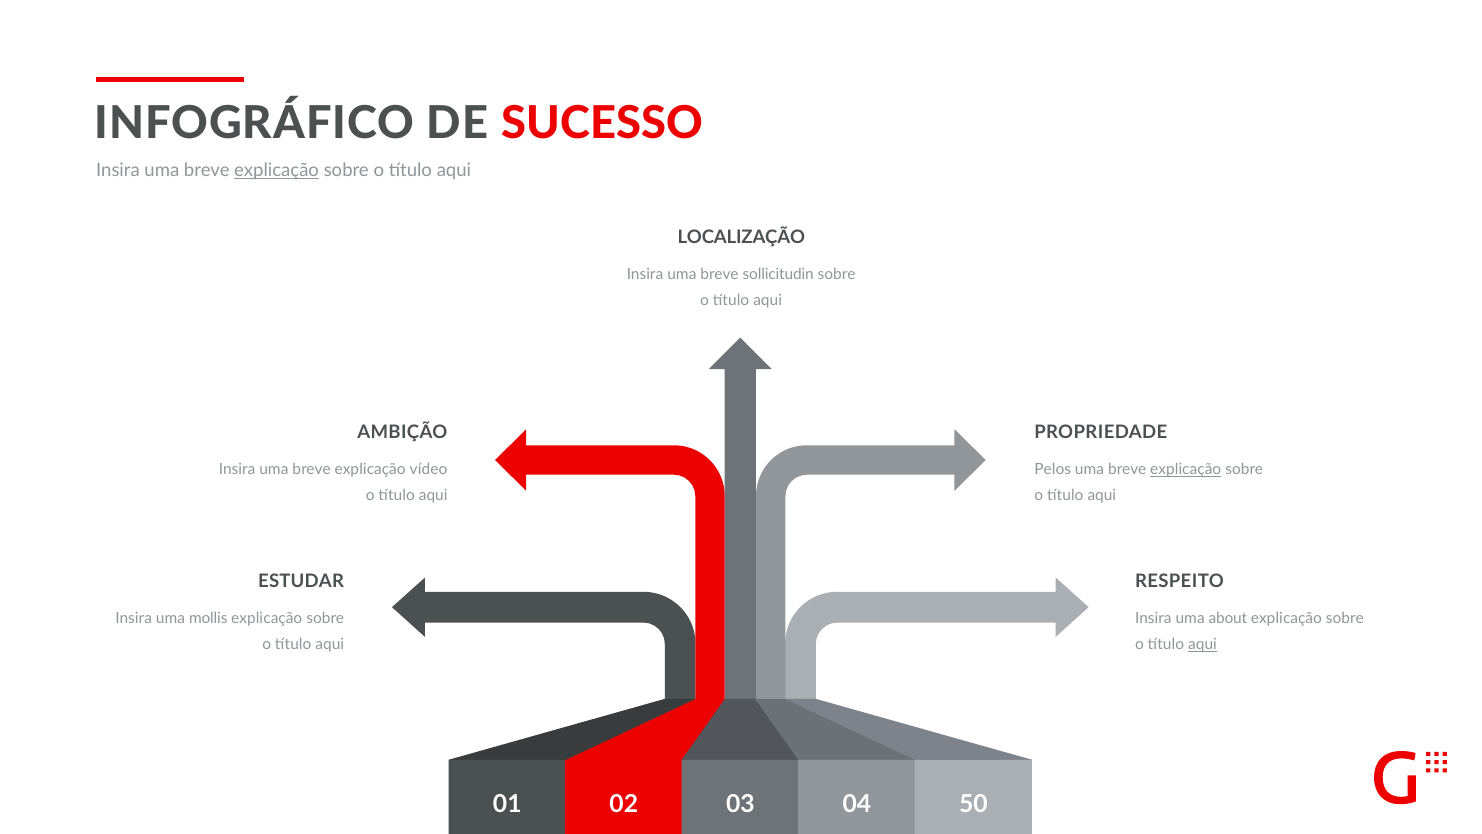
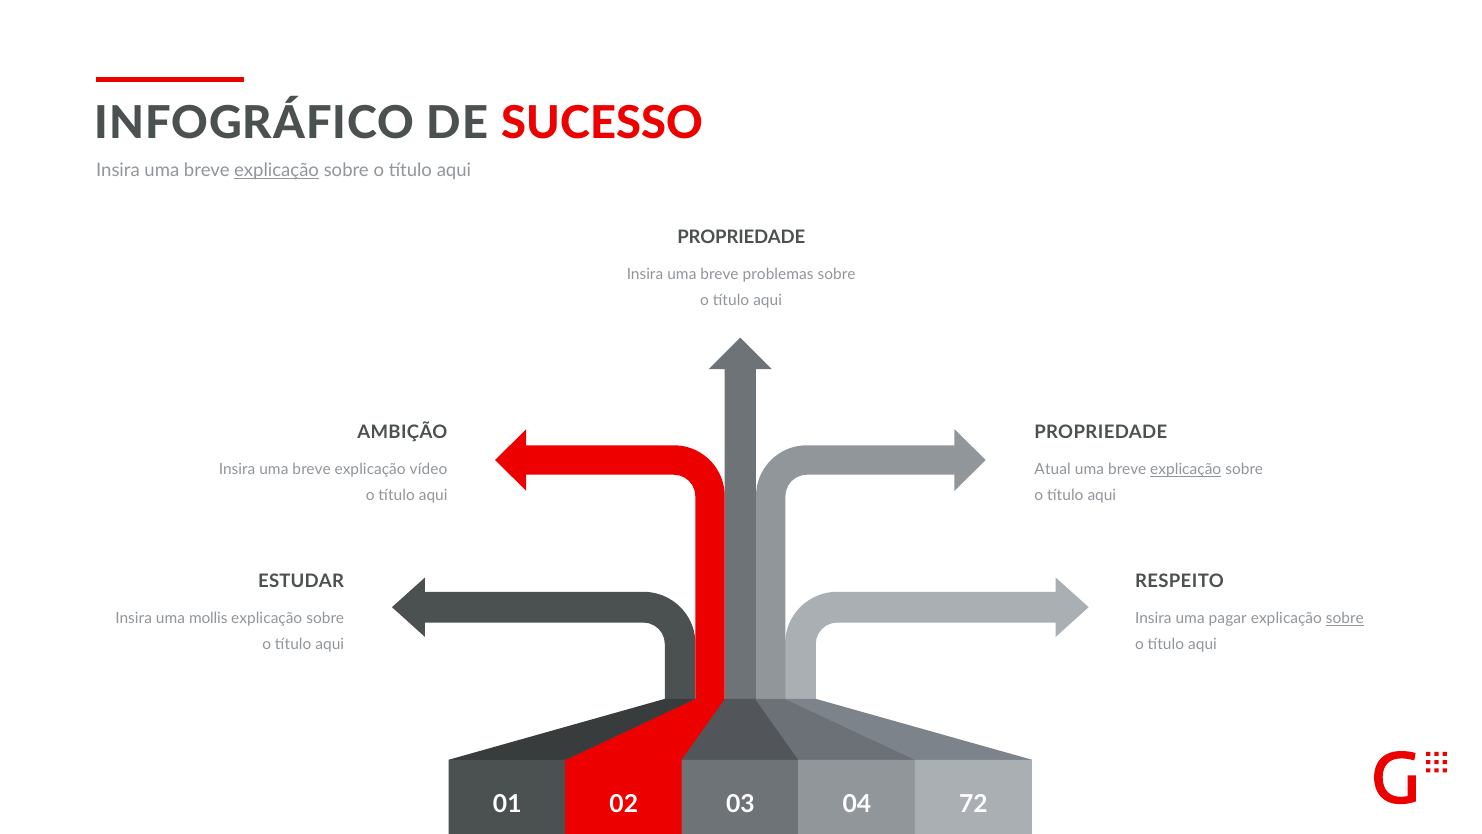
LOCALIZAÇÃO at (741, 237): LOCALIZAÇÃO -> PROPRIEDADE
sollicitudin: sollicitudin -> problemas
Pelos: Pelos -> Atual
about: about -> pagar
sobre at (1345, 618) underline: none -> present
aqui at (1202, 644) underline: present -> none
50: 50 -> 72
